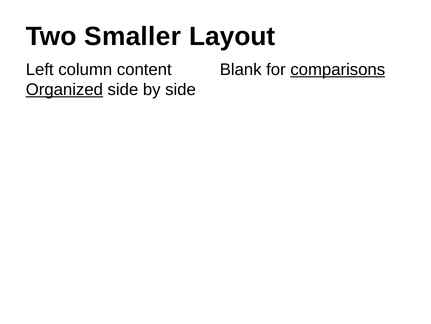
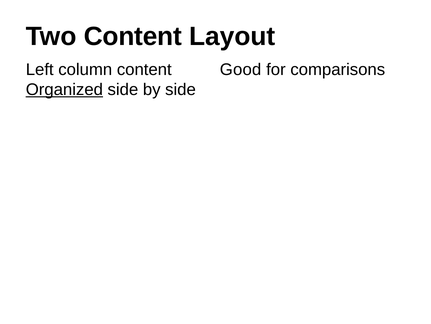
Two Smaller: Smaller -> Content
Blank: Blank -> Good
comparisons underline: present -> none
